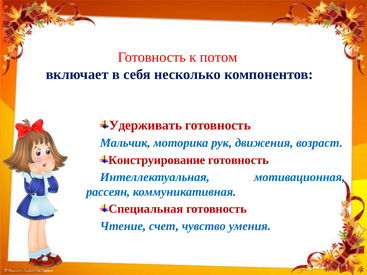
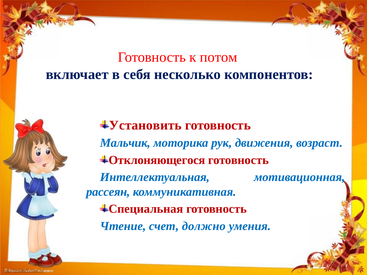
Удерживать: Удерживать -> Установить
Конструирование: Конструирование -> Отклоняющегося
чувство: чувство -> должно
